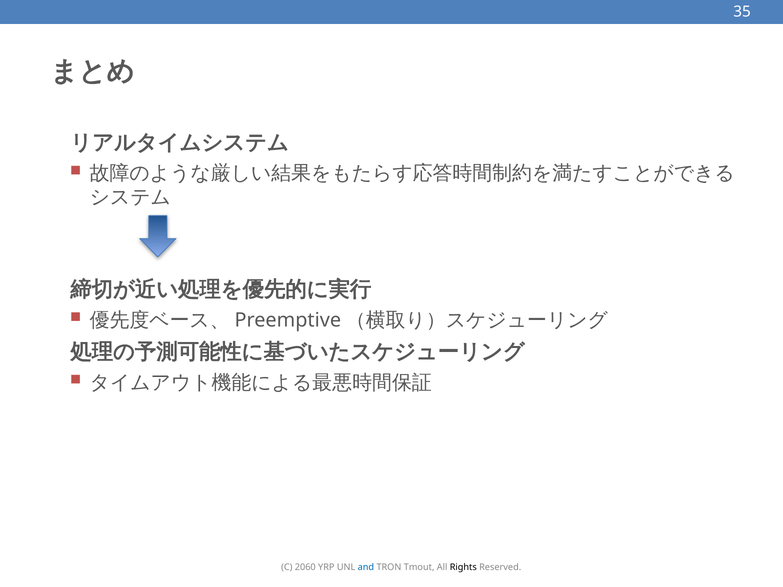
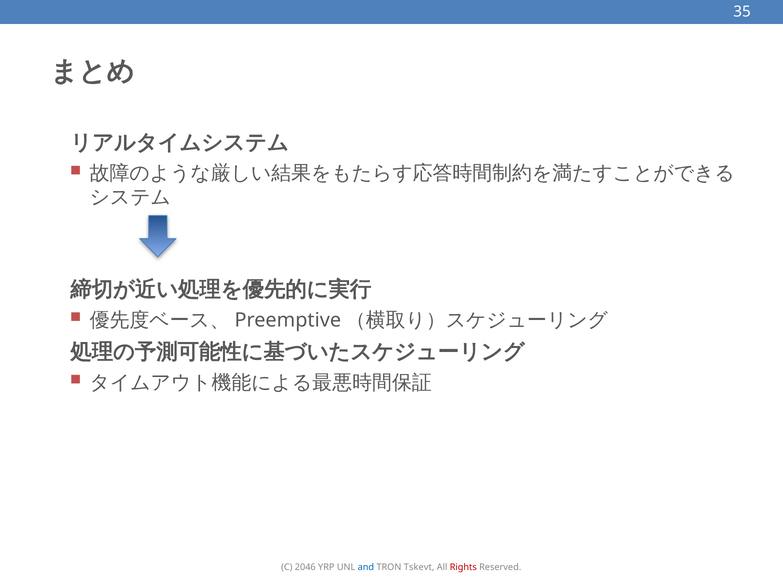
2060: 2060 -> 2046
Tmout: Tmout -> Tskevt
Rights colour: black -> red
